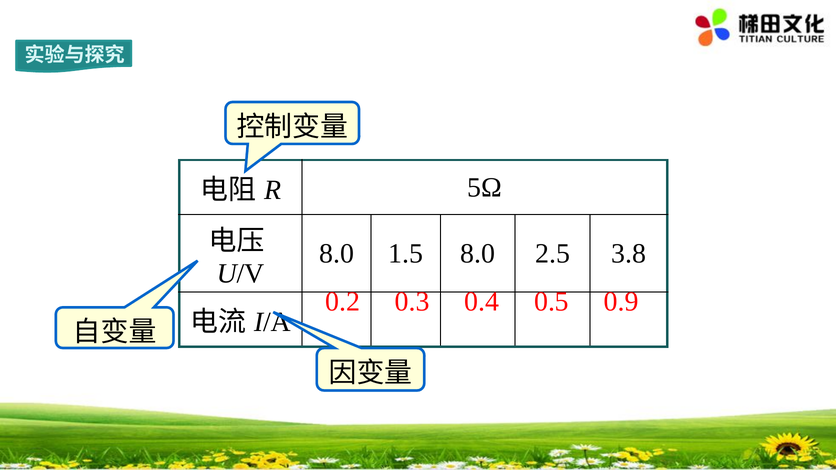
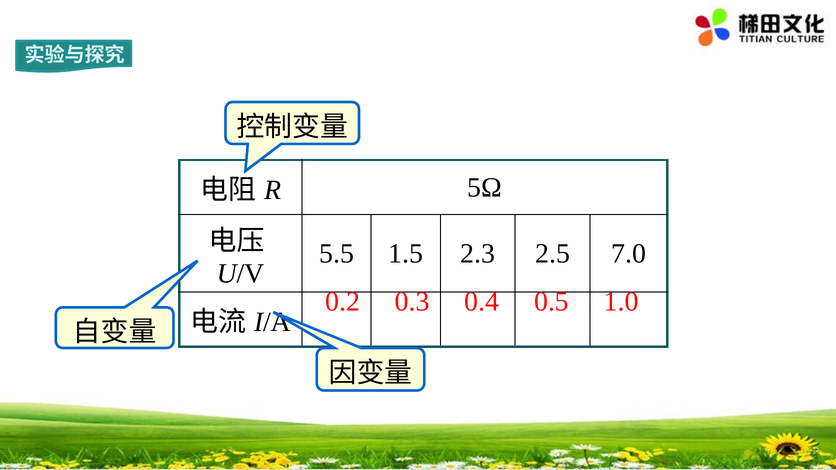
8.0 at (337, 254): 8.0 -> 5.5
1.5 8.0: 8.0 -> 2.3
3.8: 3.8 -> 7.0
0.9: 0.9 -> 1.0
